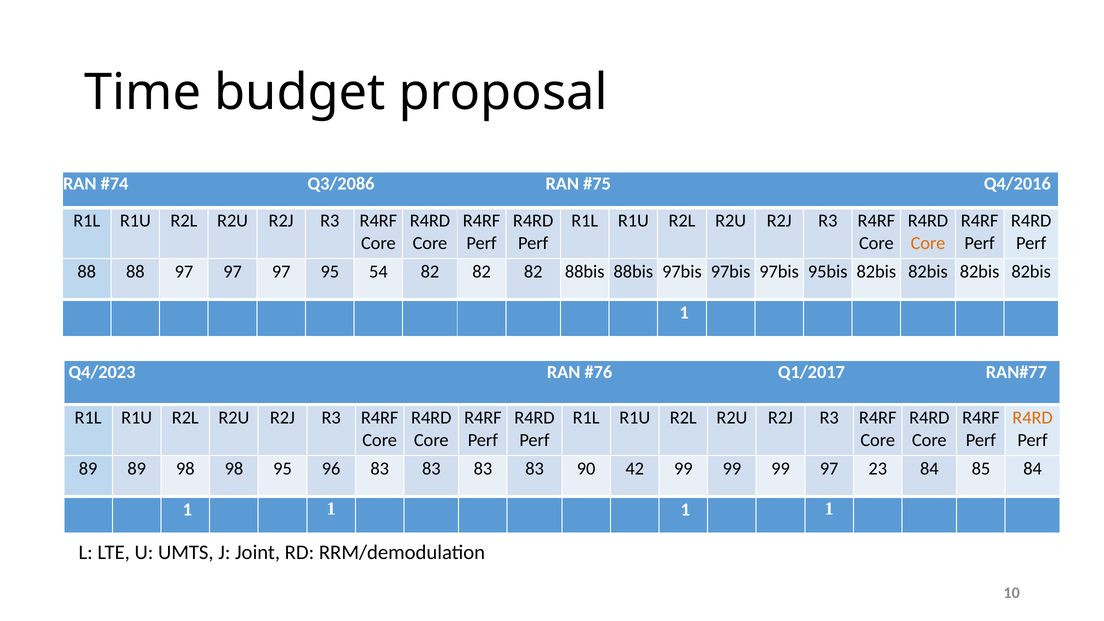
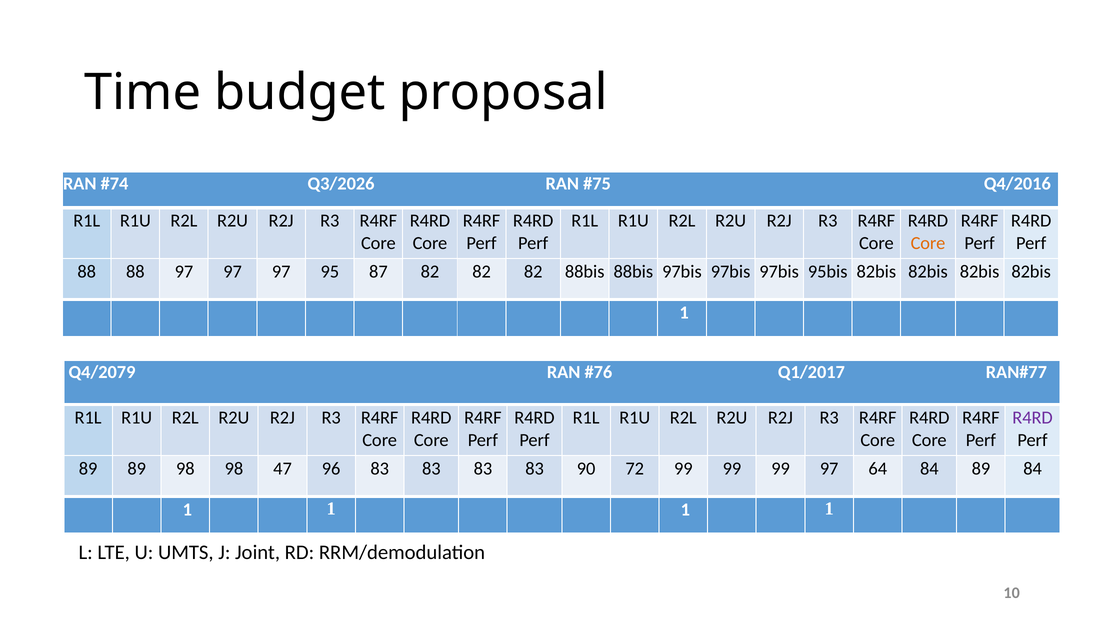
Q3/2086: Q3/2086 -> Q3/2026
54: 54 -> 87
Q4/2023: Q4/2023 -> Q4/2079
R4RD at (1033, 418) colour: orange -> purple
98 95: 95 -> 47
42: 42 -> 72
23: 23 -> 64
84 85: 85 -> 89
